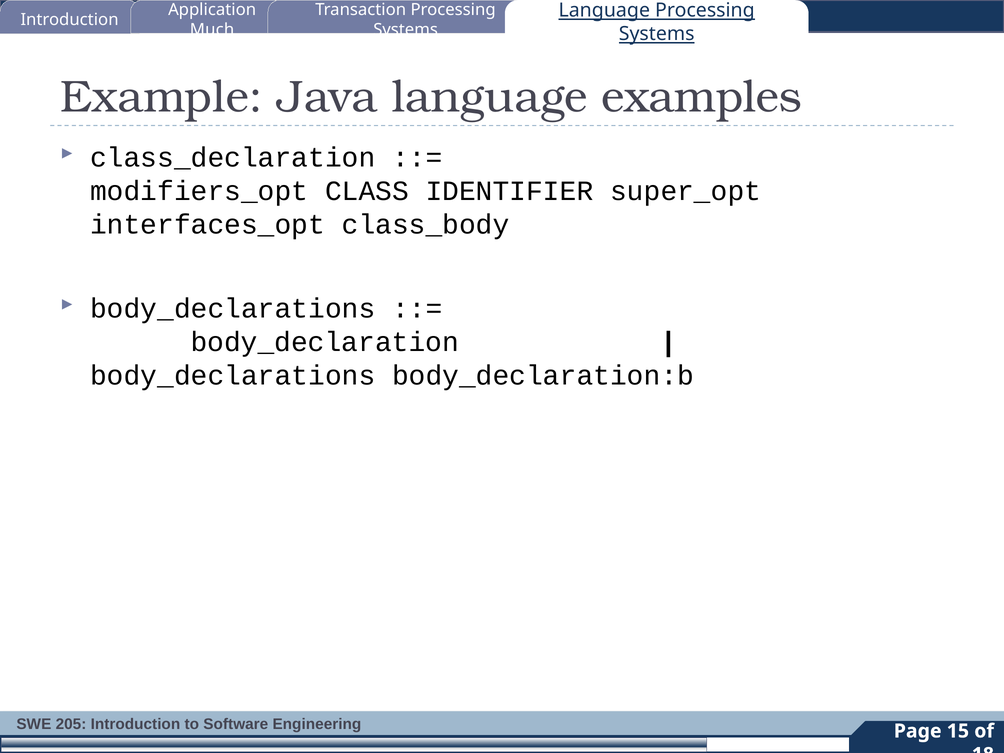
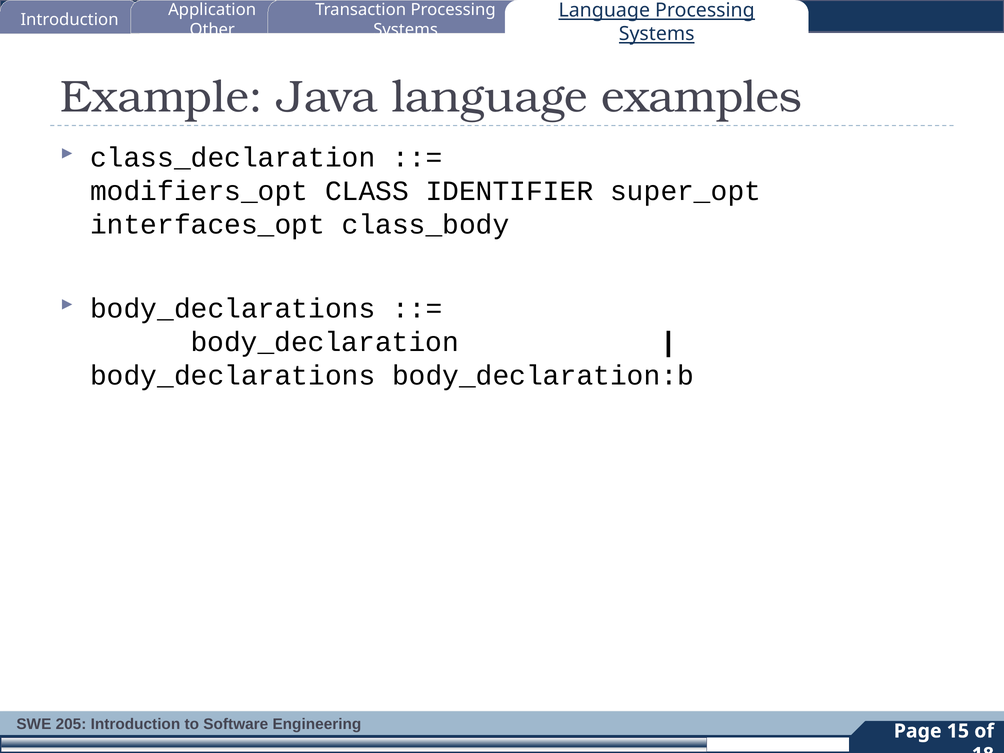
Much: Much -> Other
